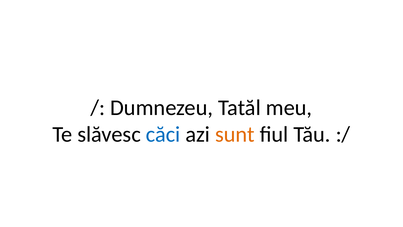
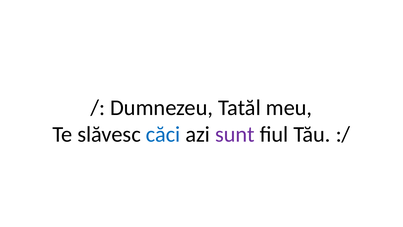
sunt colour: orange -> purple
